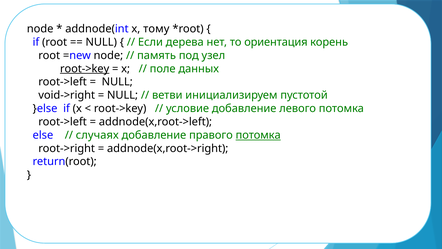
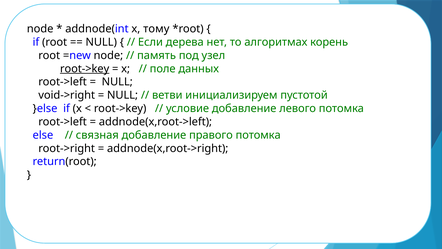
ориентация: ориентация -> алгоритмах
случаях: случаях -> связная
потомка at (258, 135) underline: present -> none
